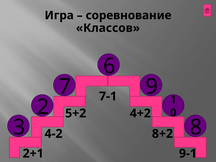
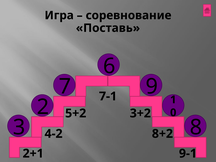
Классов: Классов -> Поставь
4+2: 4+2 -> 3+2
